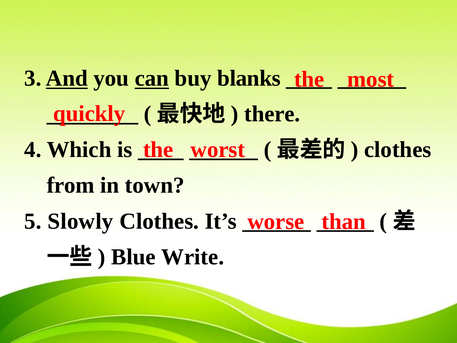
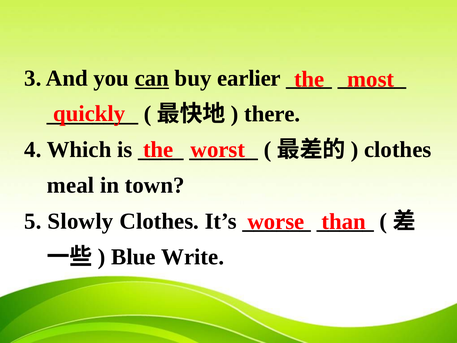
And underline: present -> none
blanks: blanks -> earlier
from: from -> meal
